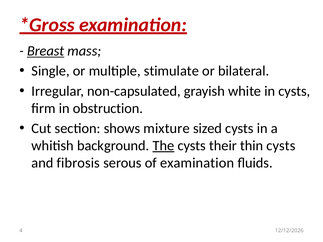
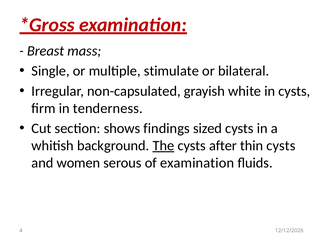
Breast underline: present -> none
obstruction: obstruction -> tenderness
mixture: mixture -> findings
their: their -> after
fibrosis: fibrosis -> women
